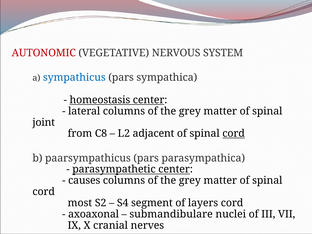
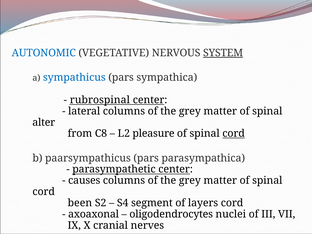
AUTONOMIC colour: red -> blue
SYSTEM underline: none -> present
homeostasis: homeostasis -> rubrospinal
joint: joint -> alter
adjacent: adjacent -> pleasure
most: most -> been
submandibulare: submandibulare -> oligodendrocytes
